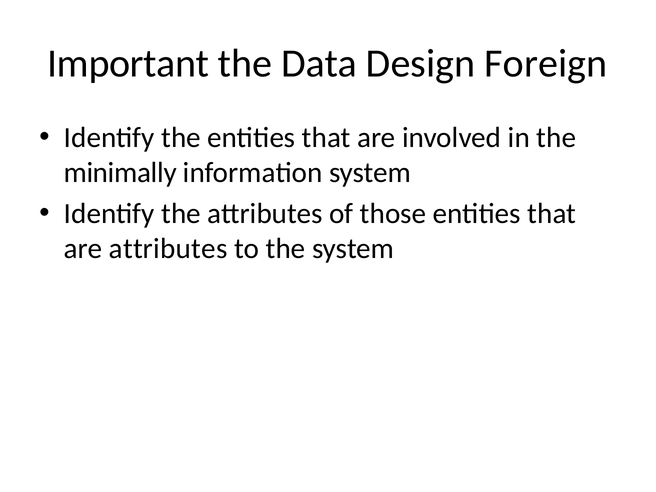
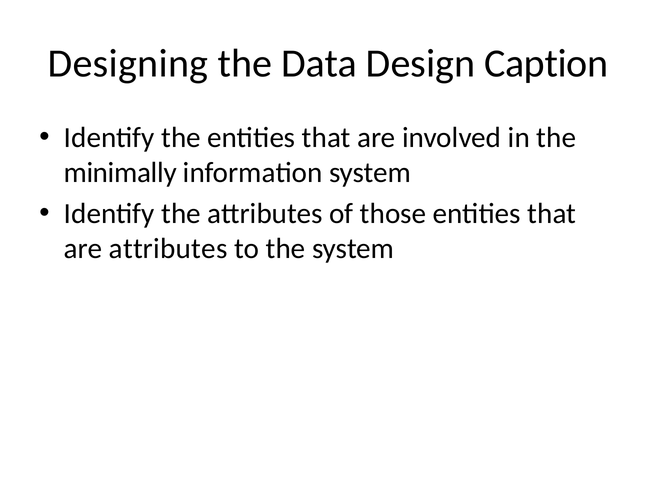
Important: Important -> Designing
Foreign: Foreign -> Caption
